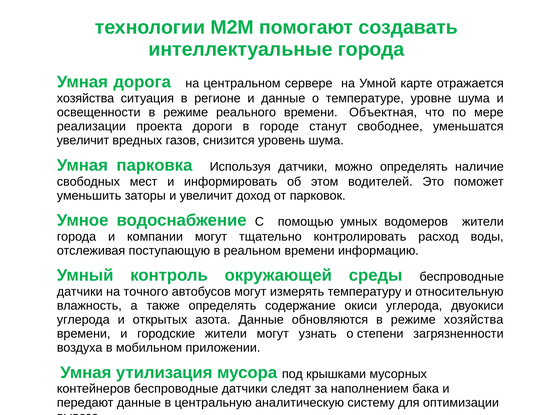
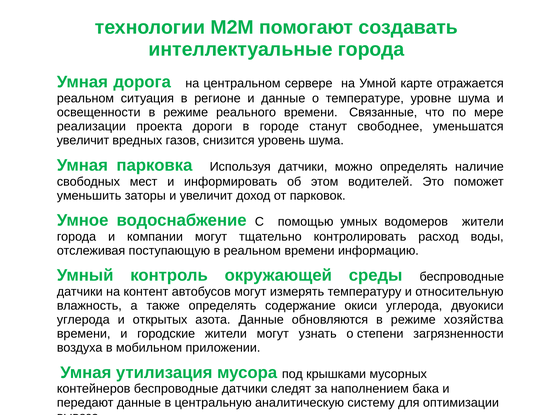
хозяйства at (86, 98): хозяйства -> реальном
Объектная: Объектная -> Связанные
точного: точного -> контент
